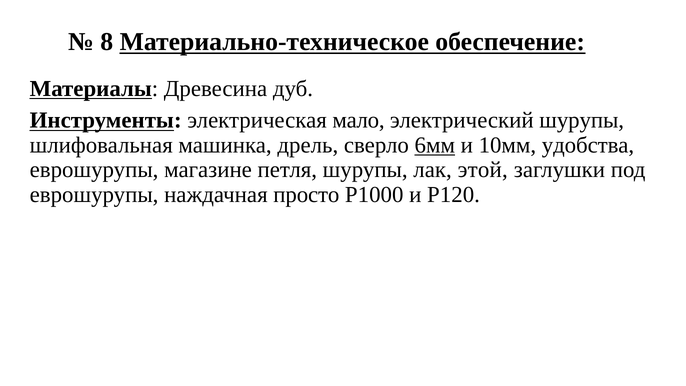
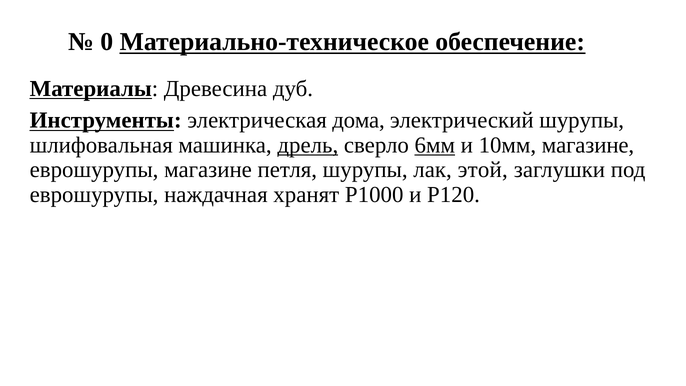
8: 8 -> 0
мало: мало -> дома
дрель underline: none -> present
10мм удобства: удобства -> магазине
просто: просто -> хранят
